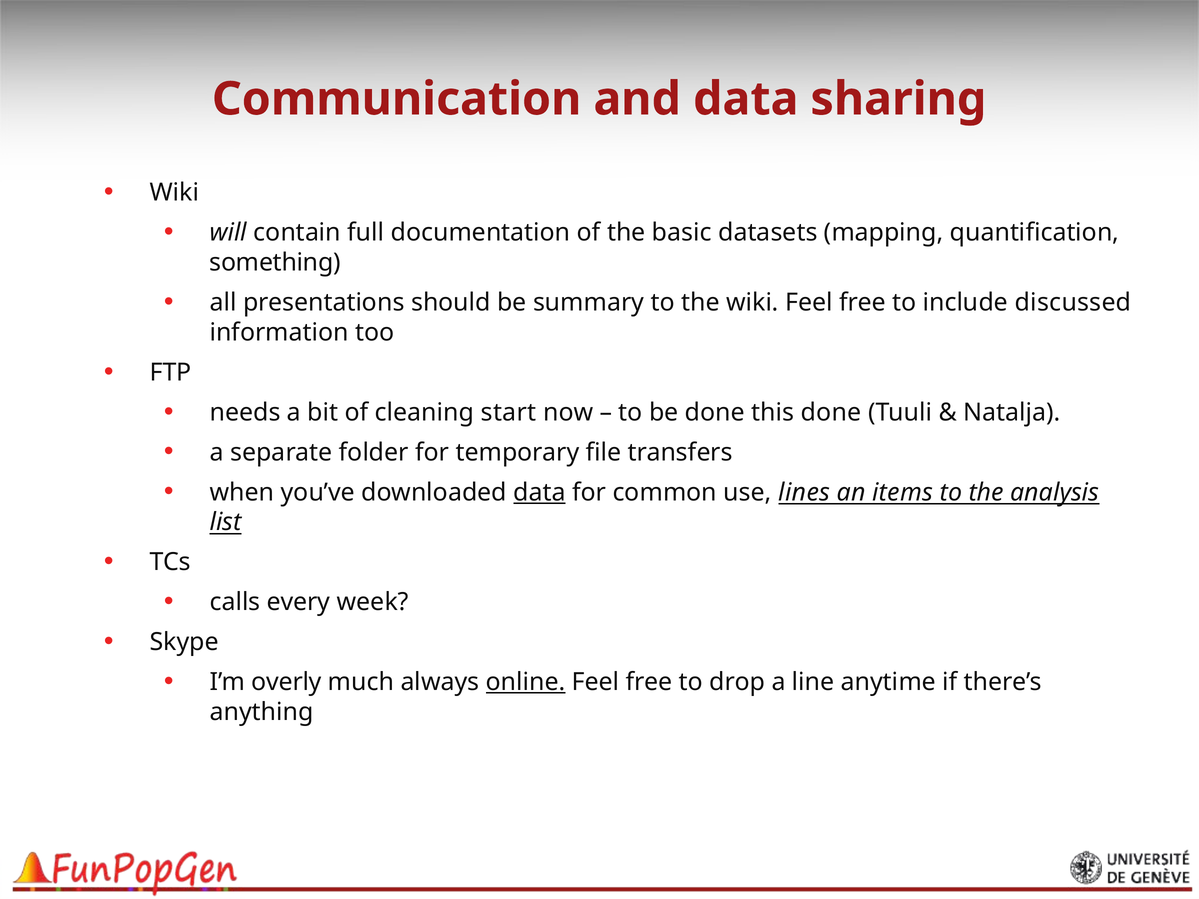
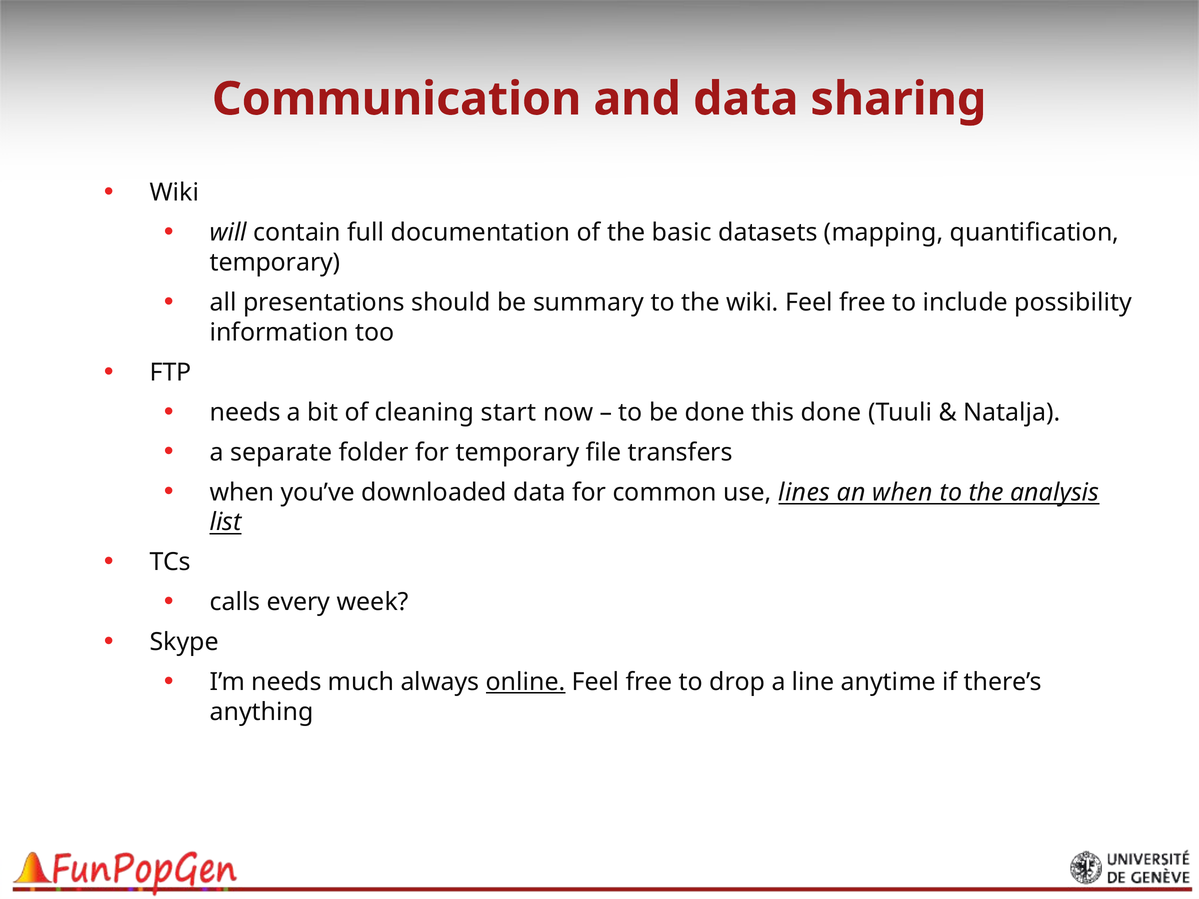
something at (275, 263): something -> temporary
discussed: discussed -> possibility
data at (539, 492) underline: present -> none
an items: items -> when
I’m overly: overly -> needs
